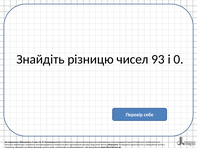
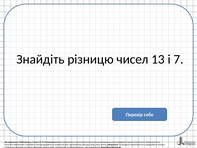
93: 93 -> 13
0: 0 -> 7
